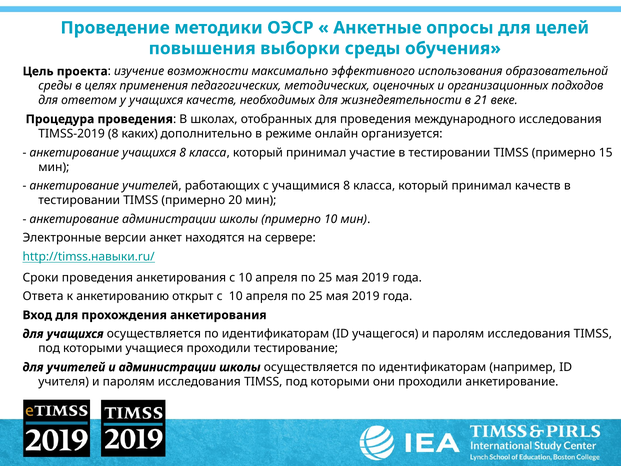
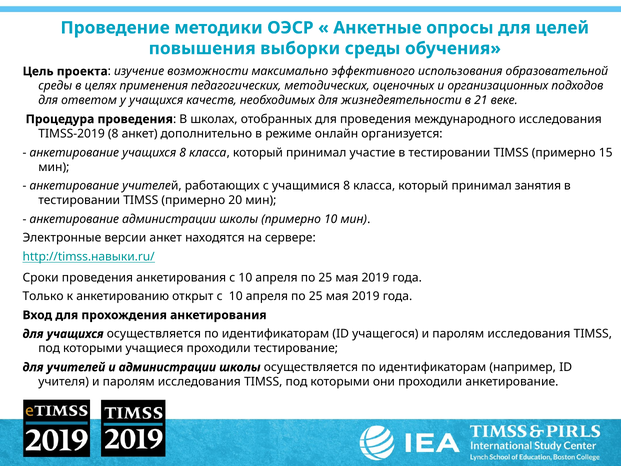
8 каких: каких -> анкет
принимал качеств: качеств -> занятия
Ответа: Ответа -> Только
